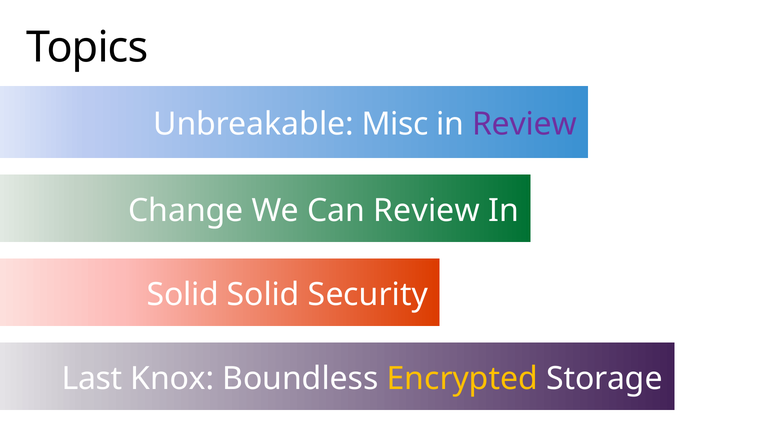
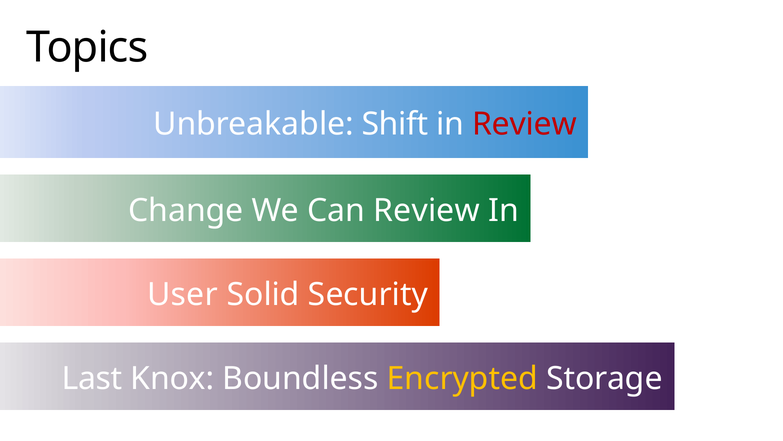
Misc: Misc -> Shift
Review at (525, 124) colour: purple -> red
Solid at (183, 294): Solid -> User
